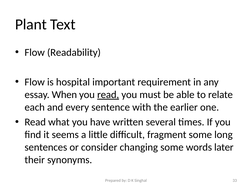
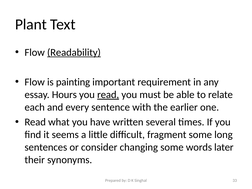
Readability underline: none -> present
hospital: hospital -> painting
When: When -> Hours
